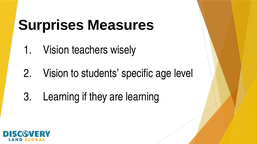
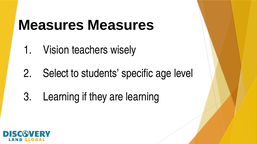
Surprises at (51, 25): Surprises -> Measures
Vision at (56, 74): Vision -> Select
